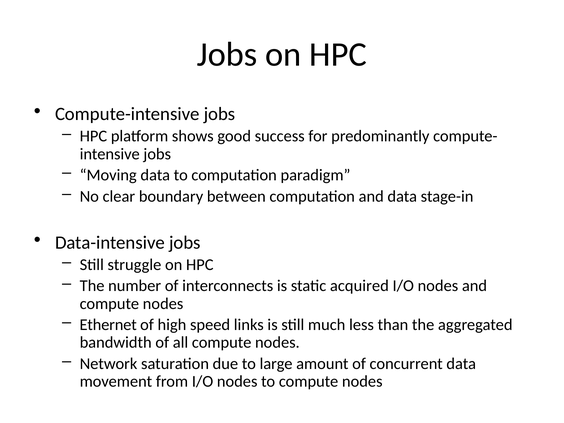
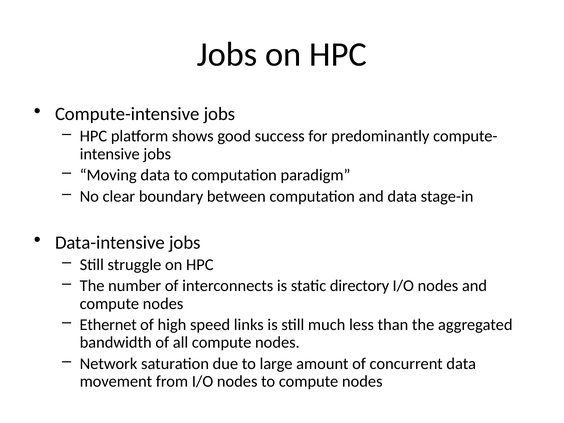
acquired: acquired -> directory
